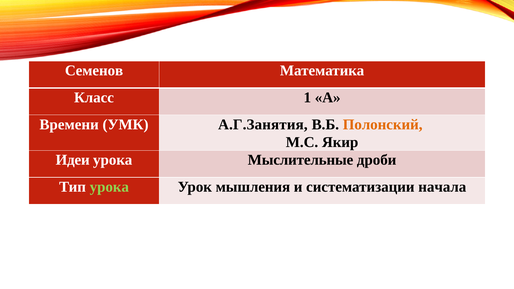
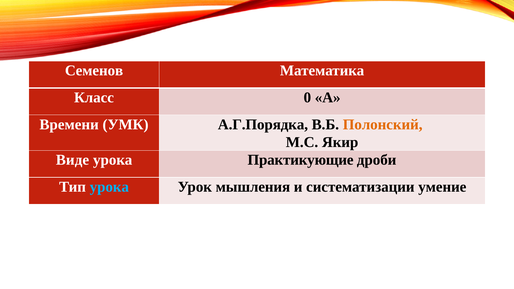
1: 1 -> 0
А.Г.Занятия: А.Г.Занятия -> А.Г.Порядка
Идеи: Идеи -> Виде
Мыслительные: Мыслительные -> Практикующие
урока at (109, 187) colour: light green -> light blue
начала: начала -> умение
